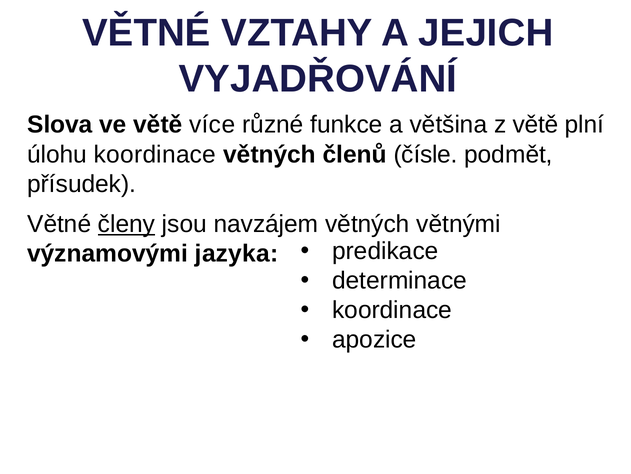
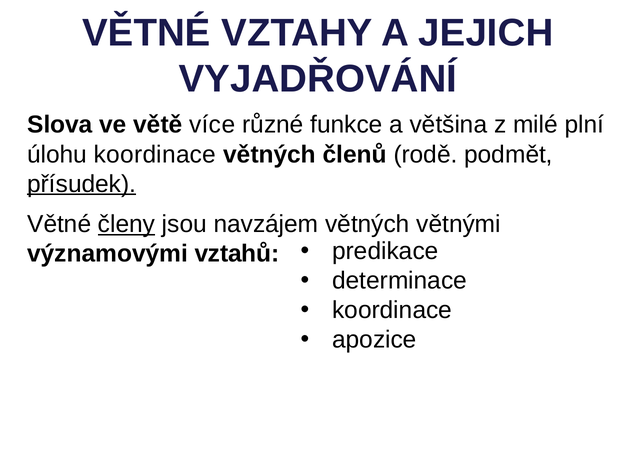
z větě: větě -> milé
čísle: čísle -> rodě
přísudek underline: none -> present
jazyka: jazyka -> vztahů
